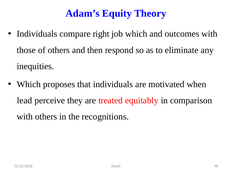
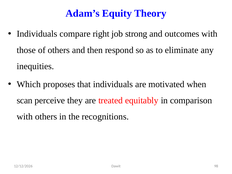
job which: which -> strong
lead: lead -> scan
